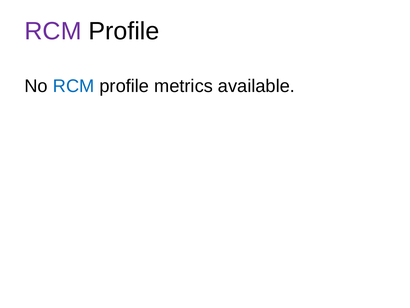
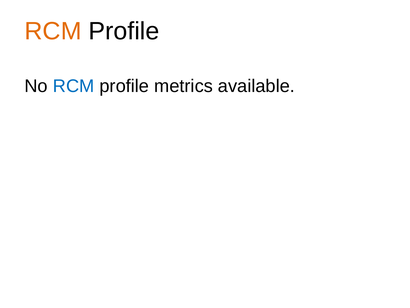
RCM at (53, 31) colour: purple -> orange
